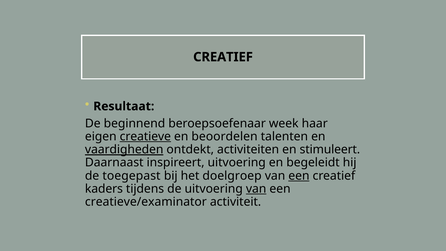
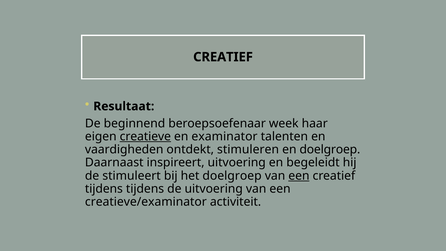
beoordelen: beoordelen -> examinator
vaardigheden underline: present -> none
activiteiten: activiteiten -> stimuleren
en stimuleert: stimuleert -> doelgroep
toegepast: toegepast -> stimuleert
kaders at (104, 189): kaders -> tijdens
van at (256, 189) underline: present -> none
